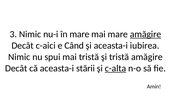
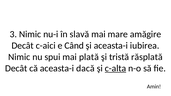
în mare: mare -> slavă
amăgire at (146, 34) underline: present -> none
mai tristă: tristă -> plată
tristă amăgire: amăgire -> răsplată
stării: stării -> dacă
